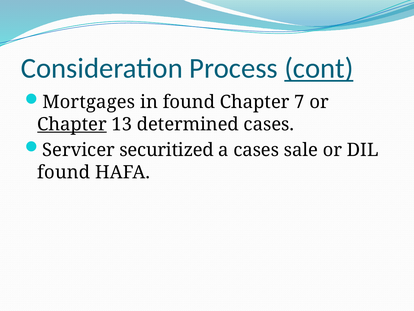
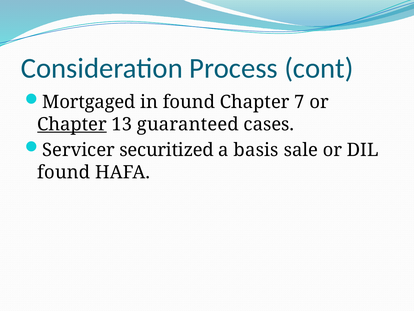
cont underline: present -> none
Mortgages: Mortgages -> Mortgaged
determined: determined -> guaranteed
a cases: cases -> basis
